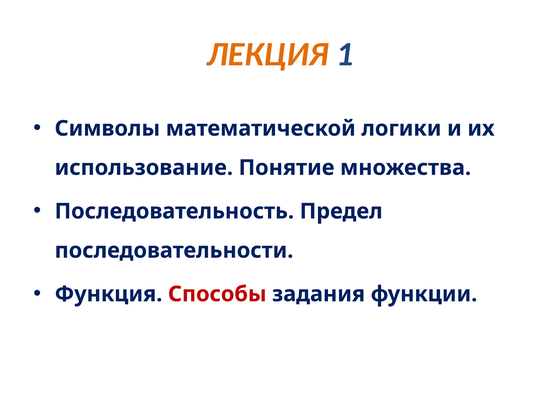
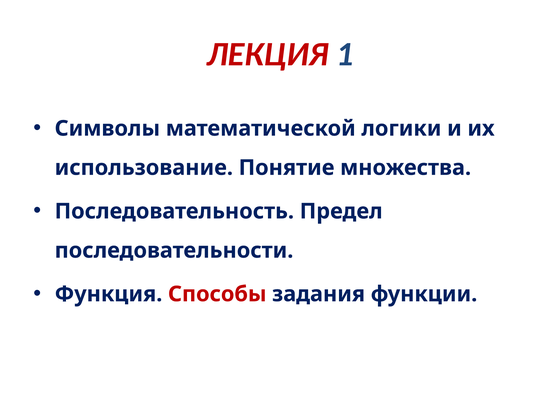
ЛЕКЦИЯ colour: orange -> red
